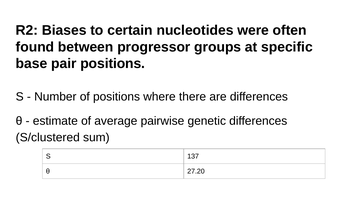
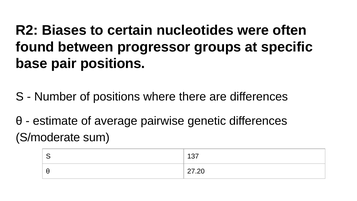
S/clustered: S/clustered -> S/moderate
